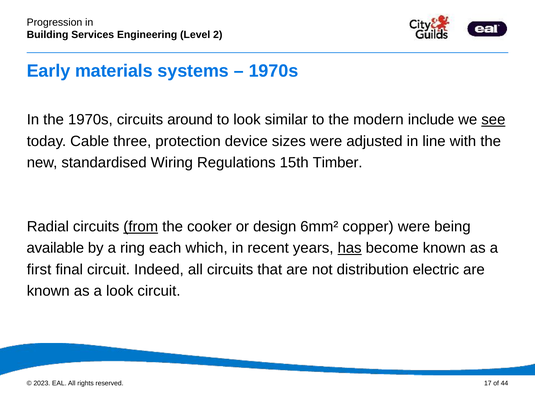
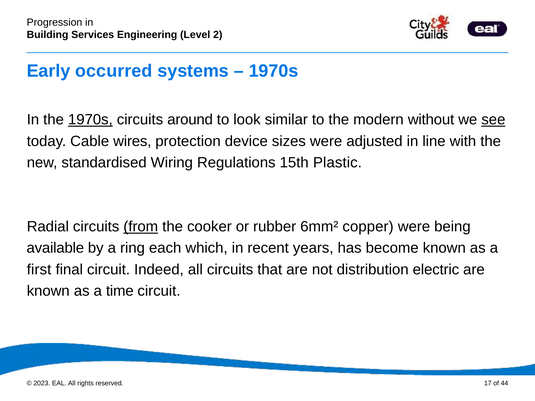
materials: materials -> occurred
1970s at (90, 120) underline: none -> present
include: include -> without
three: three -> wires
Timber: Timber -> Plastic
design: design -> rubber
has underline: present -> none
a look: look -> time
